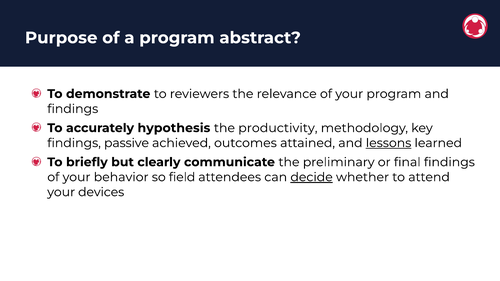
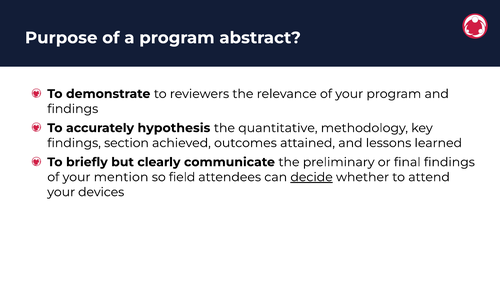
productivity: productivity -> quantitative
passive: passive -> section
lessons underline: present -> none
behavior: behavior -> mention
